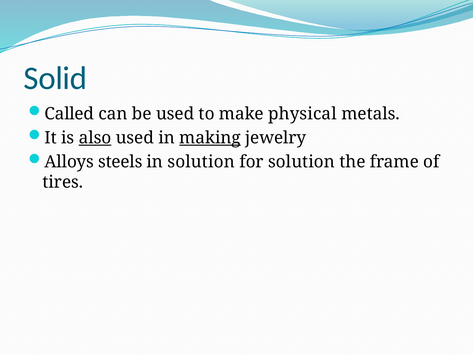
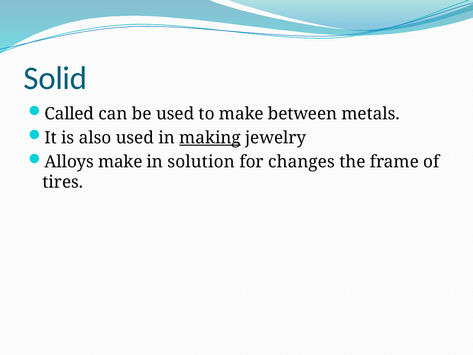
physical: physical -> between
also underline: present -> none
Alloys steels: steels -> make
for solution: solution -> changes
